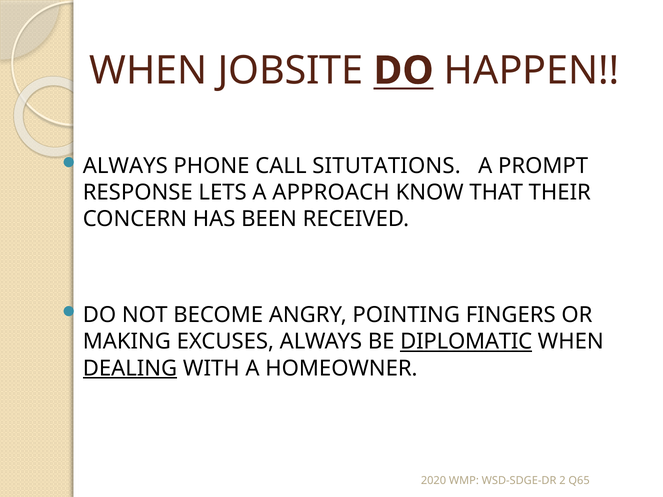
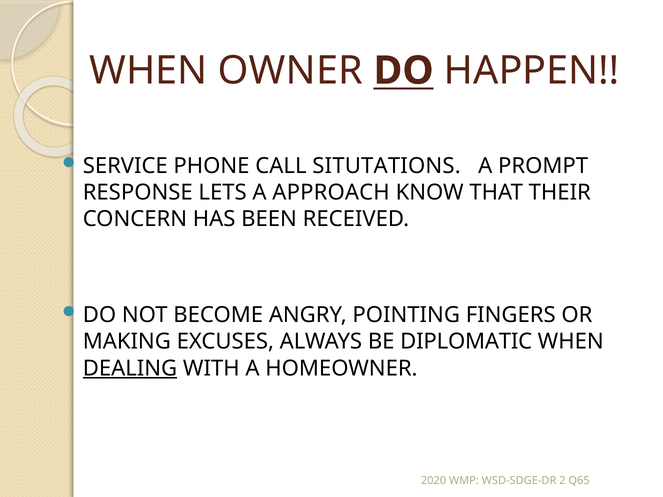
JOBSITE: JOBSITE -> OWNER
ALWAYS at (125, 166): ALWAYS -> SERVICE
DIPLOMATIC underline: present -> none
